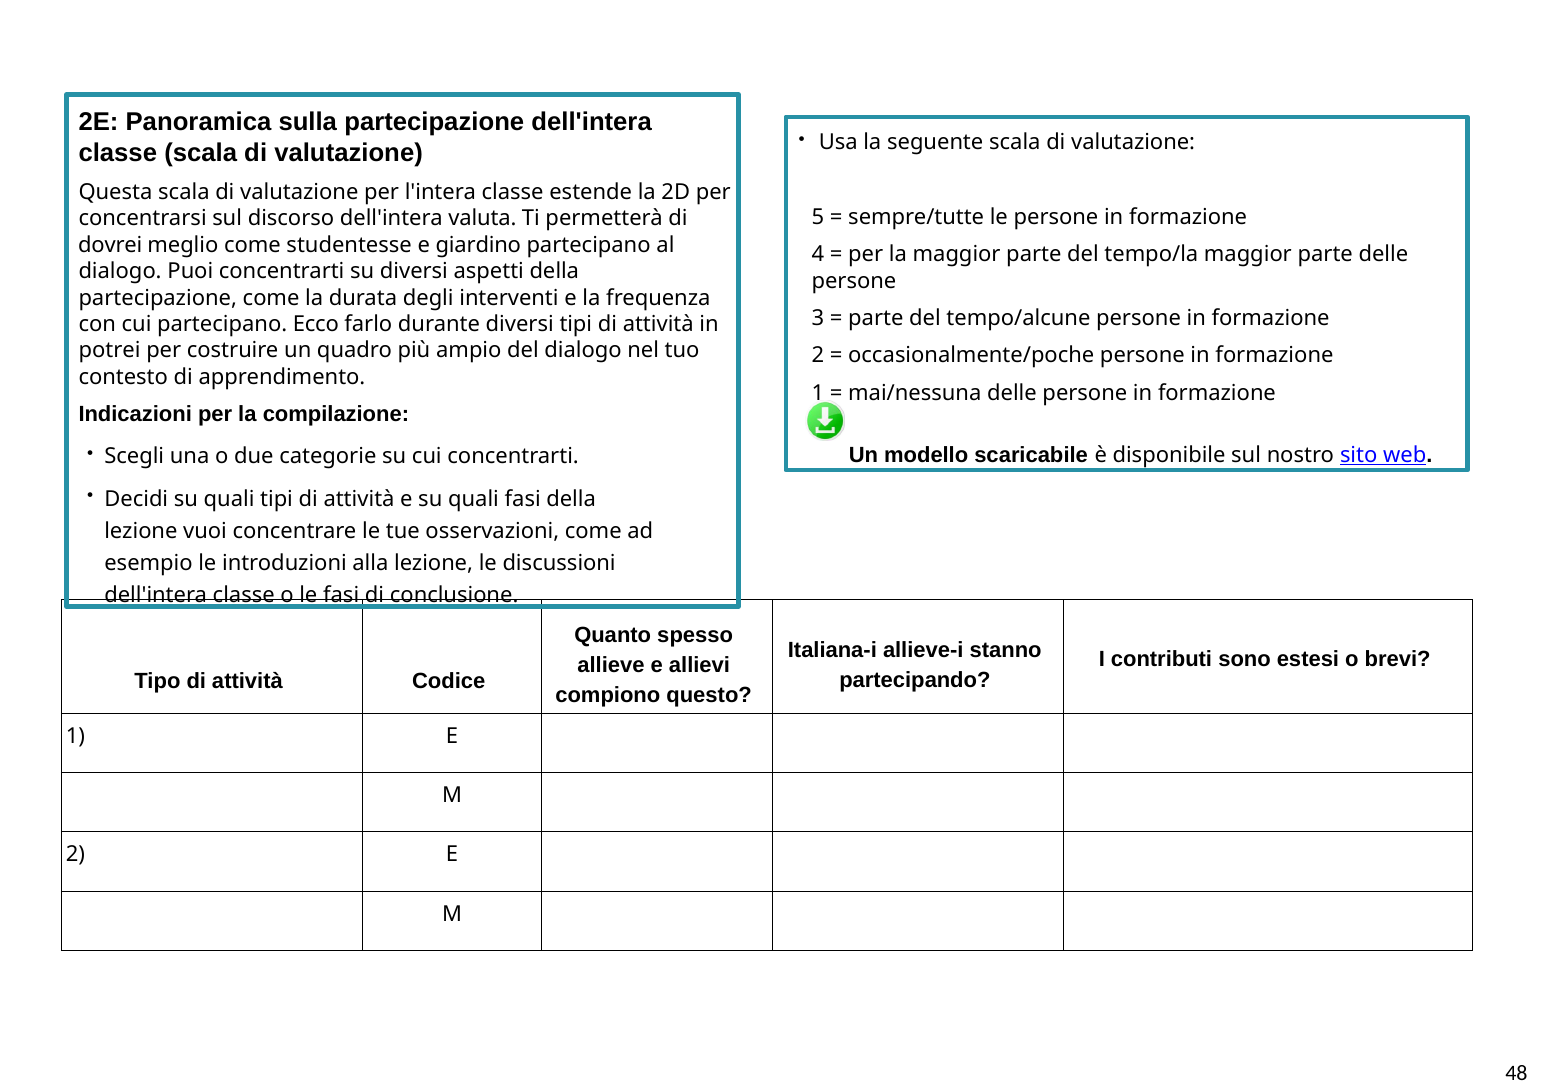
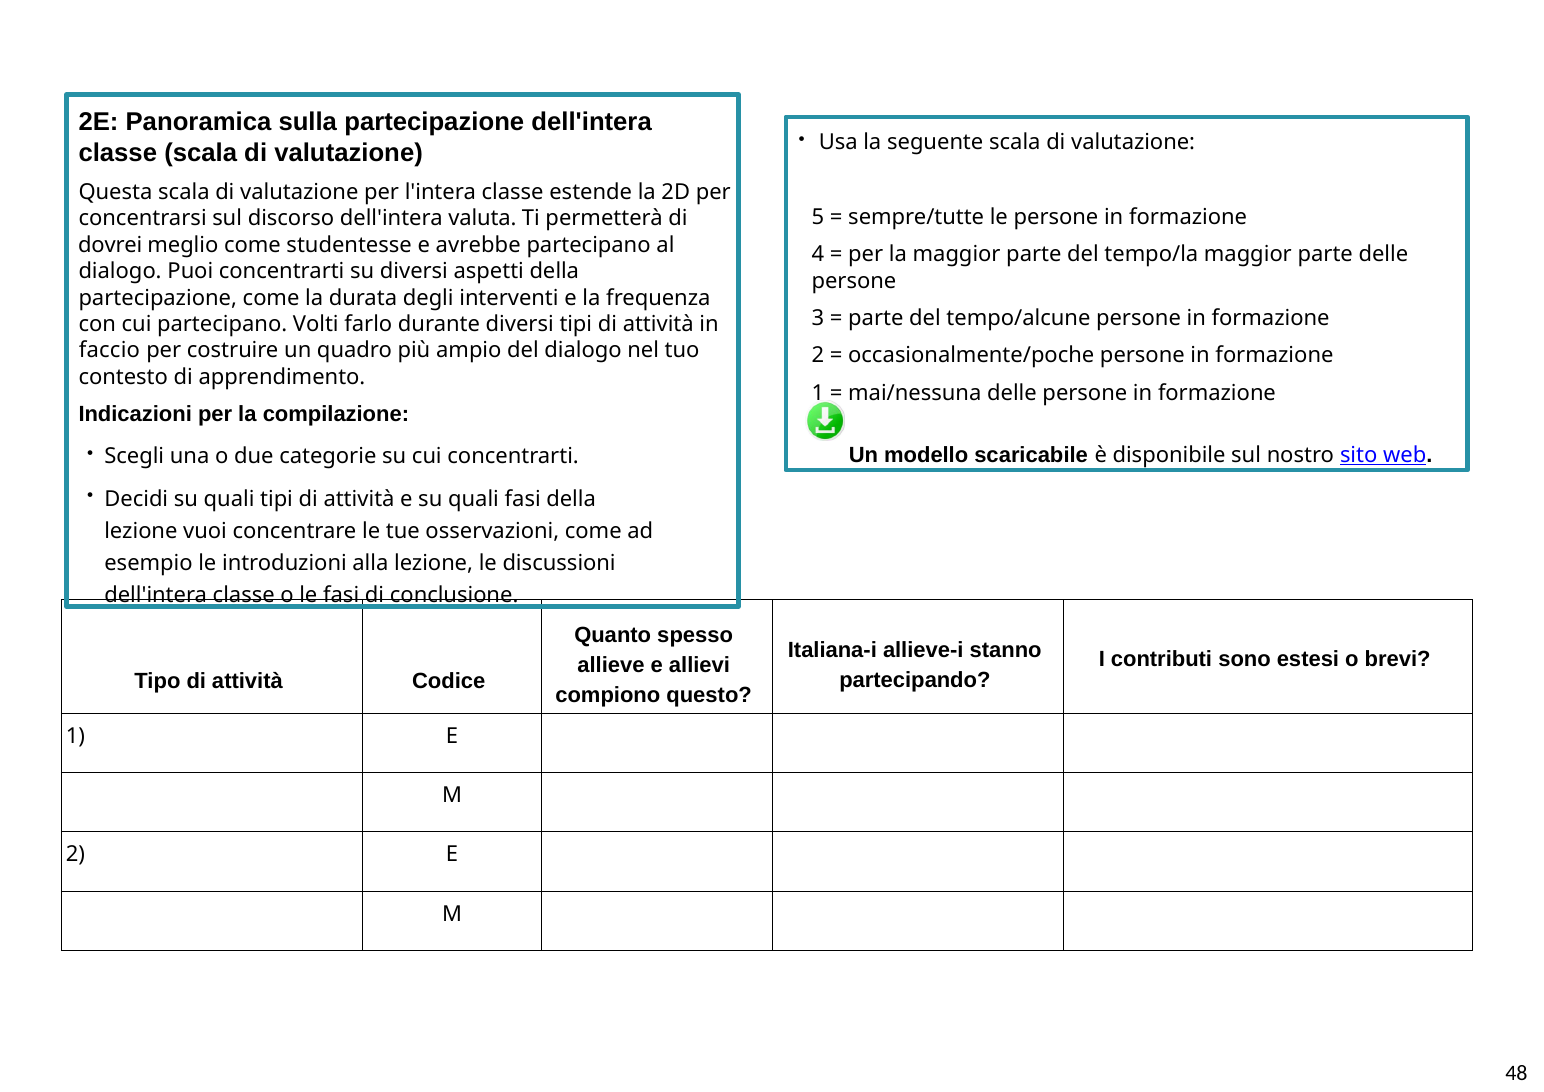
giardino: giardino -> avrebbe
Ecco: Ecco -> Volti
potrei: potrei -> faccio
